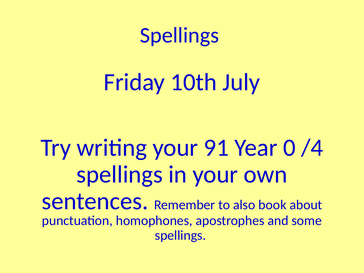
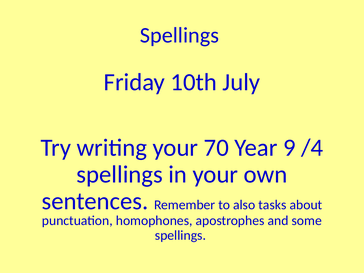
91: 91 -> 70
0: 0 -> 9
book: book -> tasks
